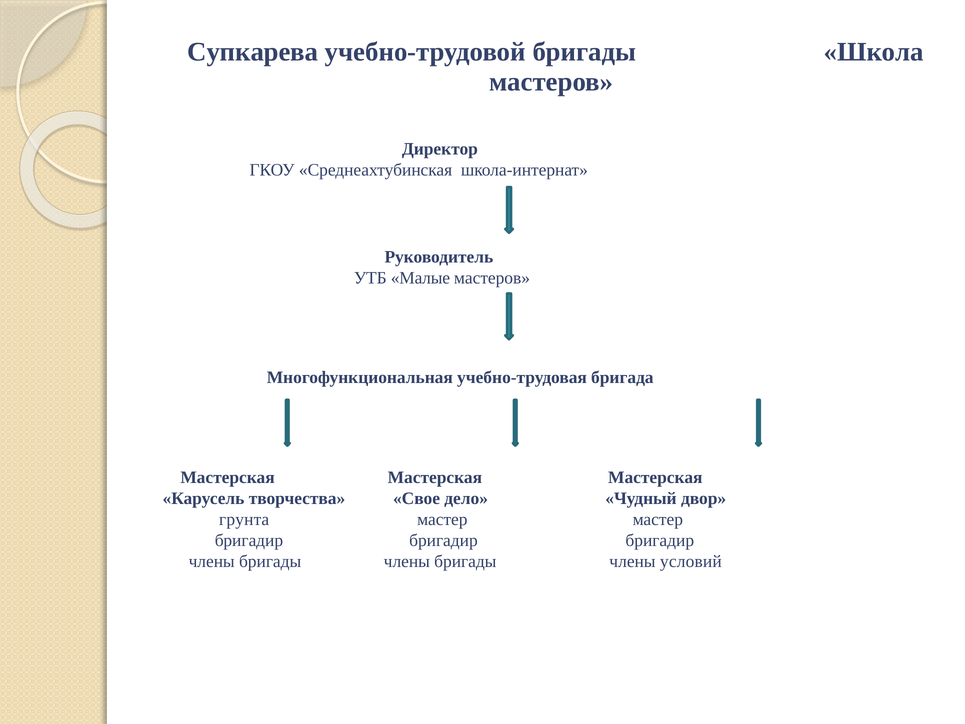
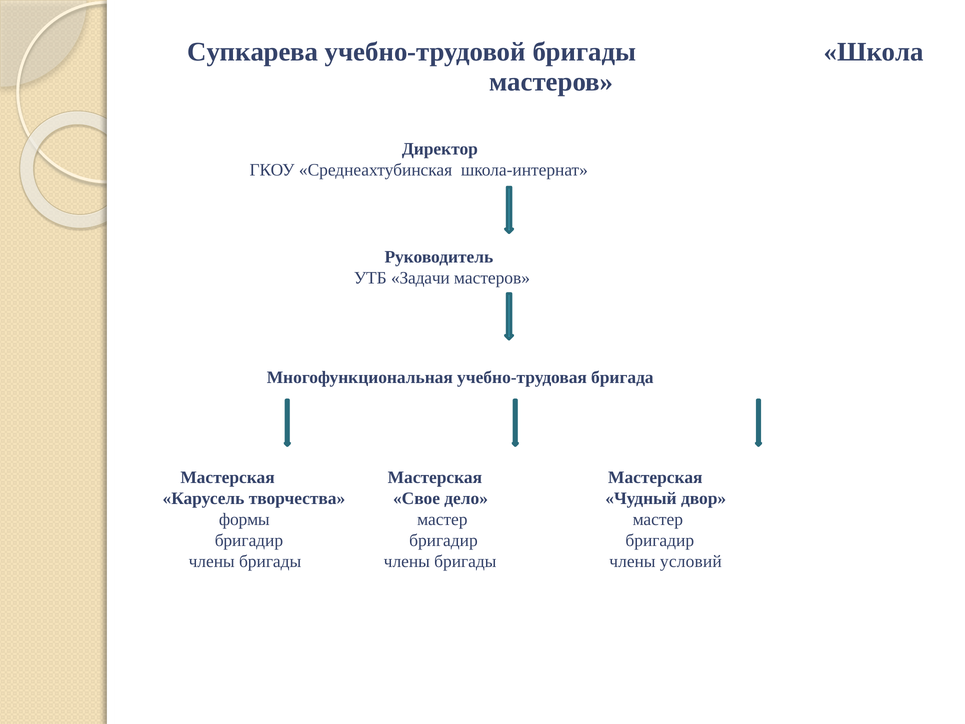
Малые: Малые -> Задачи
грунта: грунта -> формы
